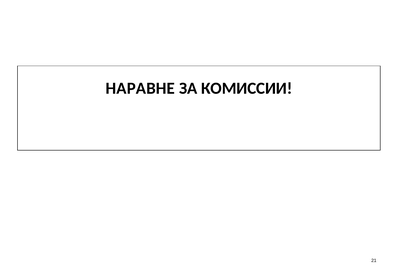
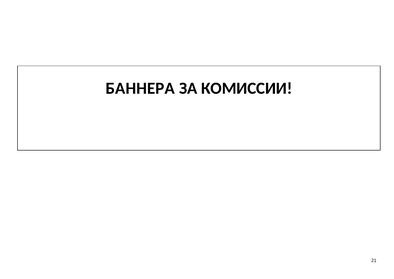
НАРАВНЕ: НАРАВНЕ -> БАННЕРА
